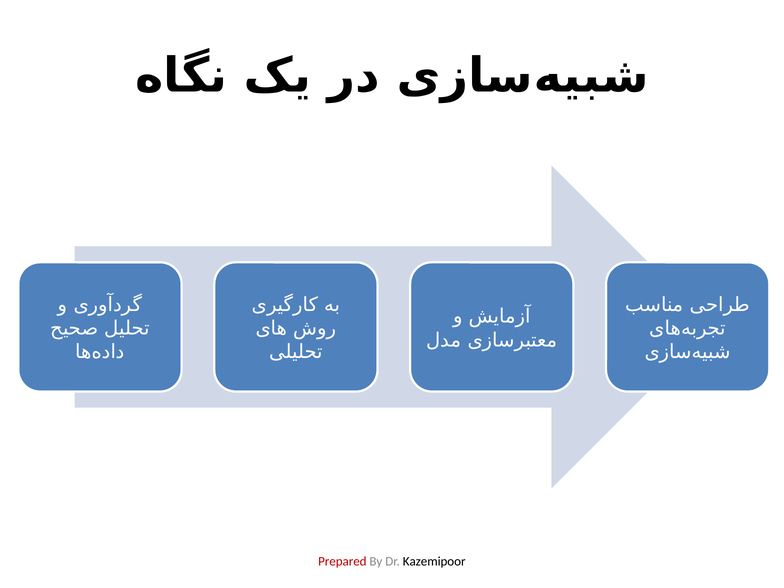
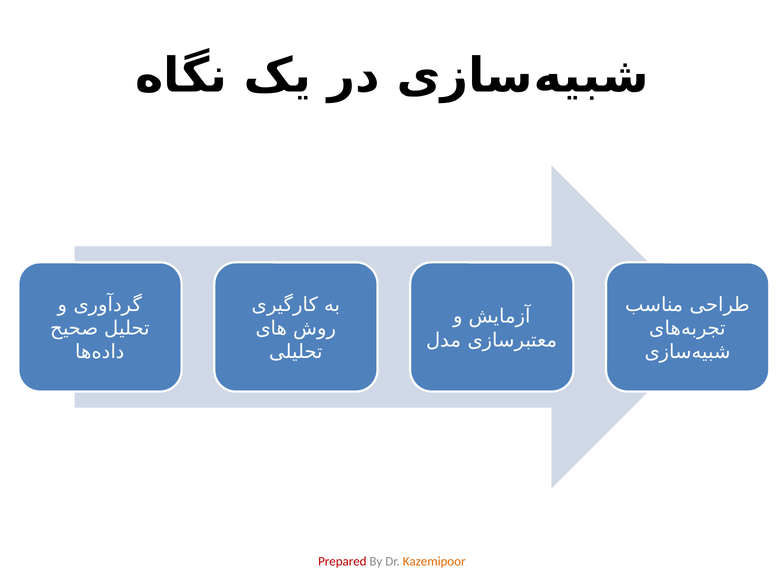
Kazemipoor colour: black -> orange
